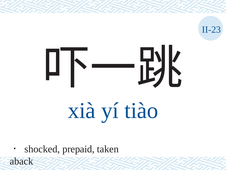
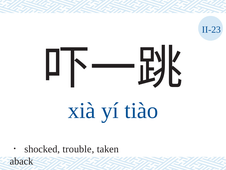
prepaid: prepaid -> trouble
